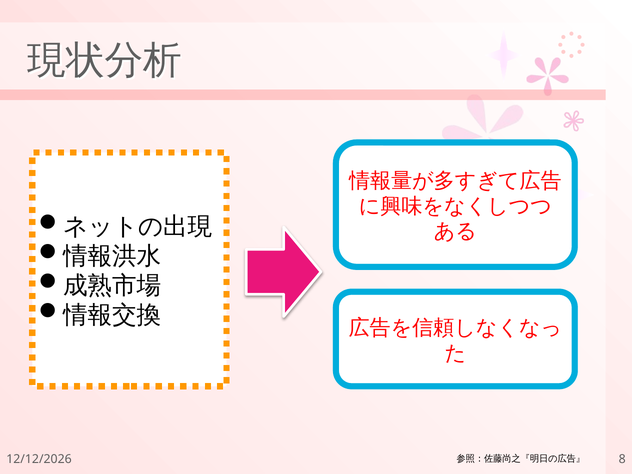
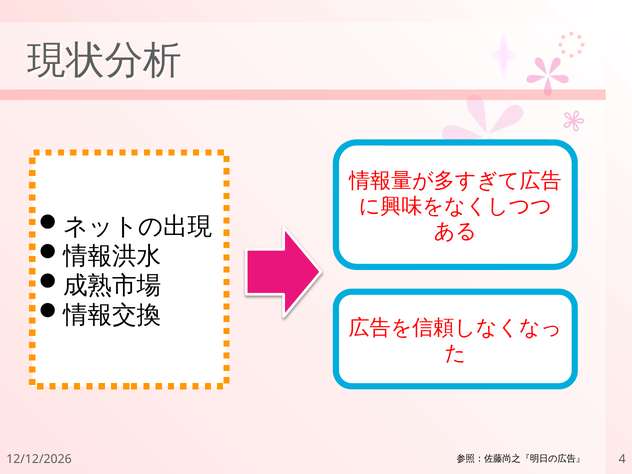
8: 8 -> 4
